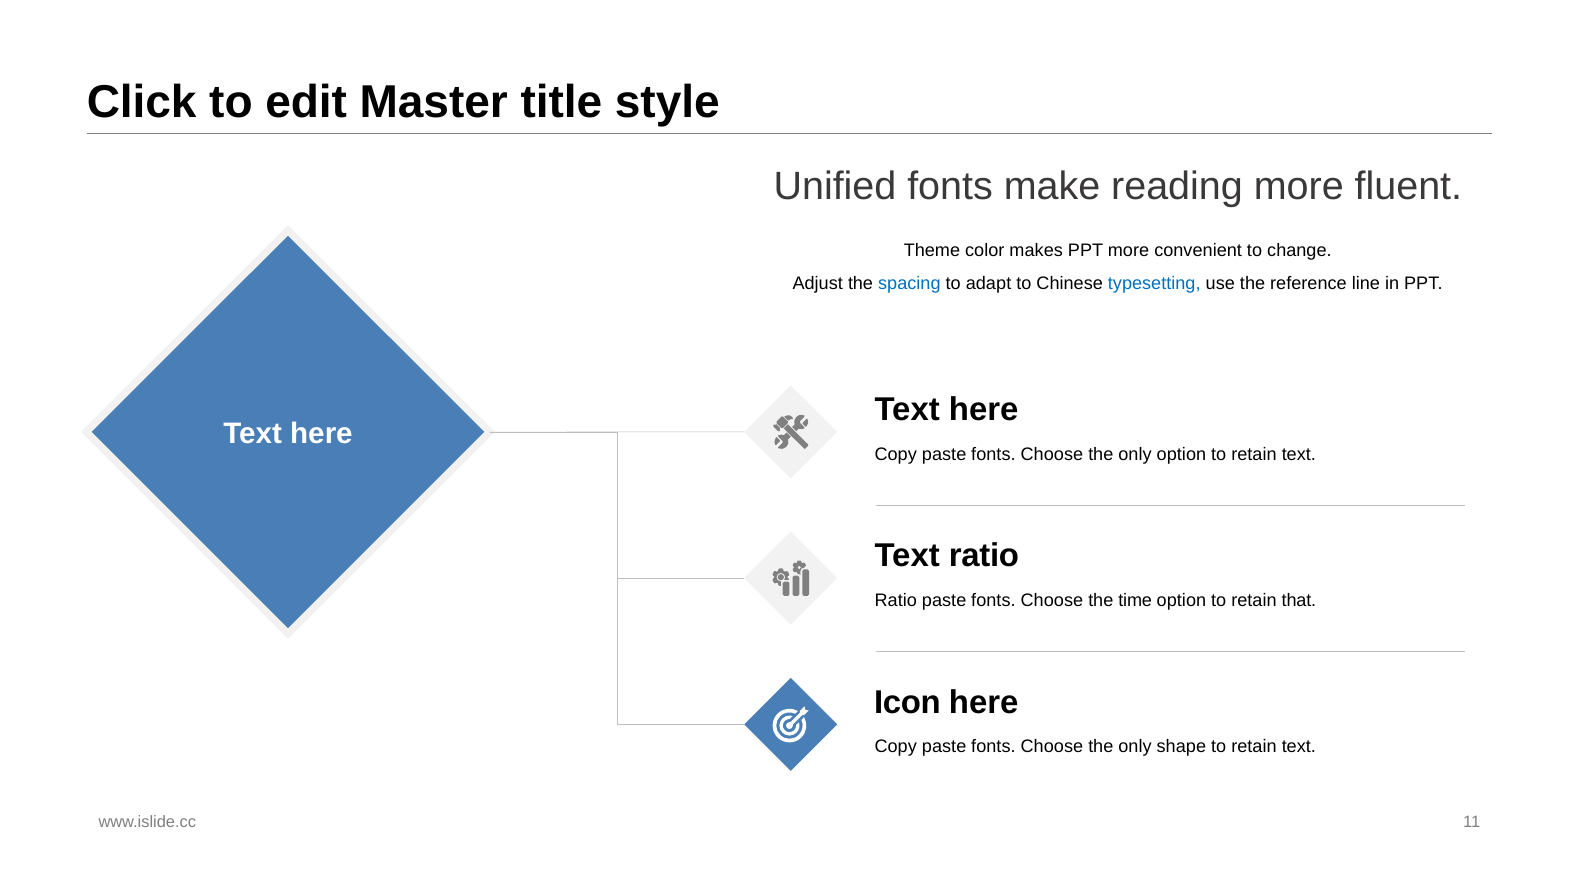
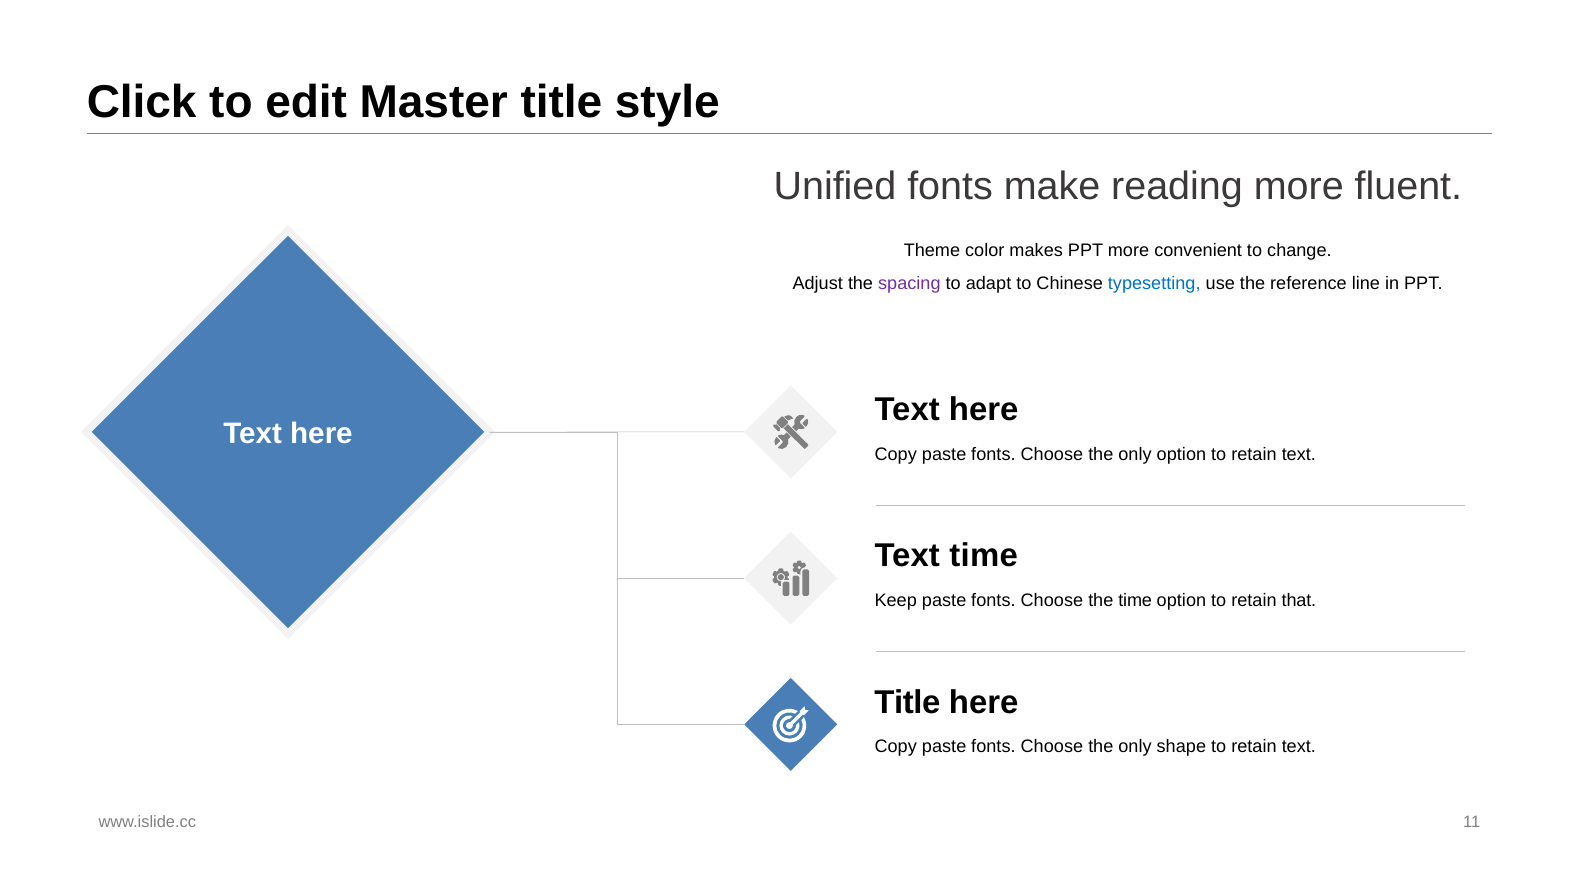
spacing colour: blue -> purple
Text ratio: ratio -> time
Ratio at (896, 601): Ratio -> Keep
Icon at (907, 702): Icon -> Title
